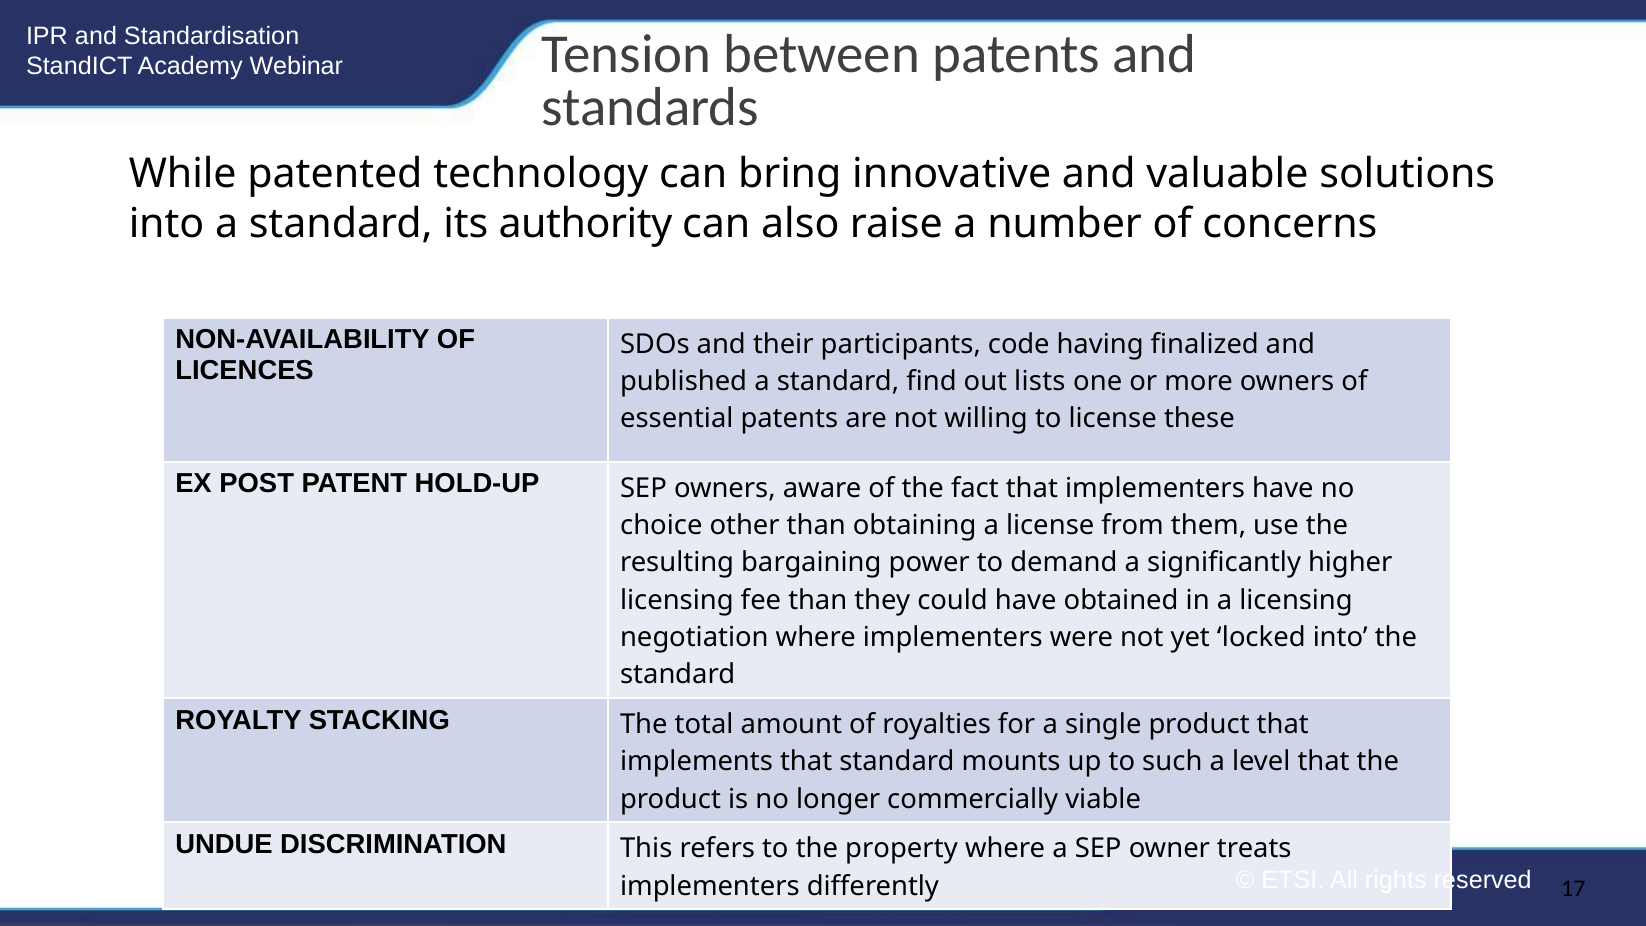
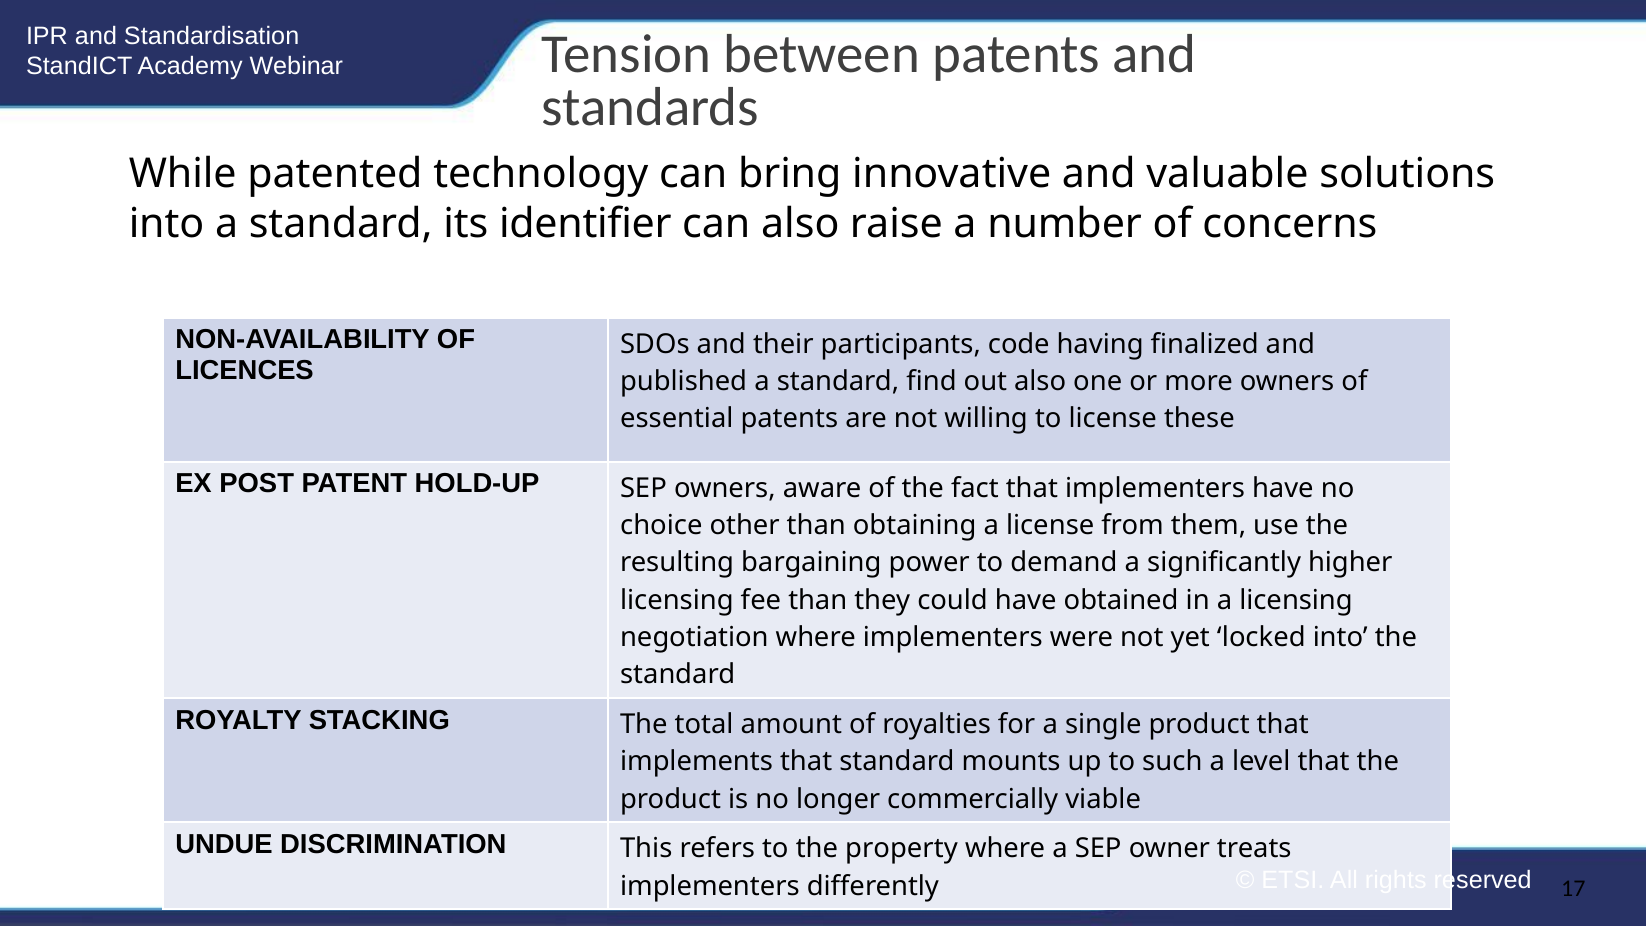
authority: authority -> identifier
out lists: lists -> also
